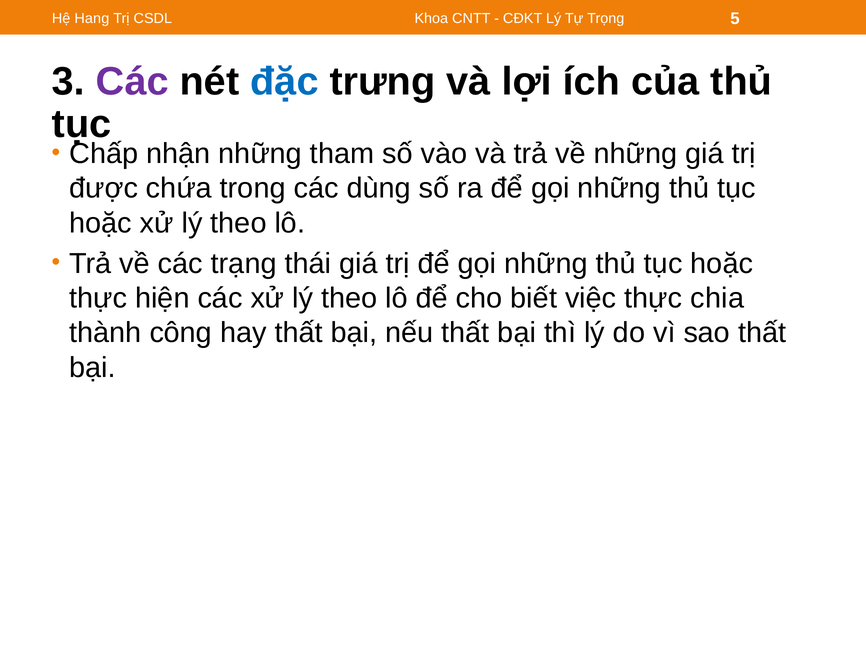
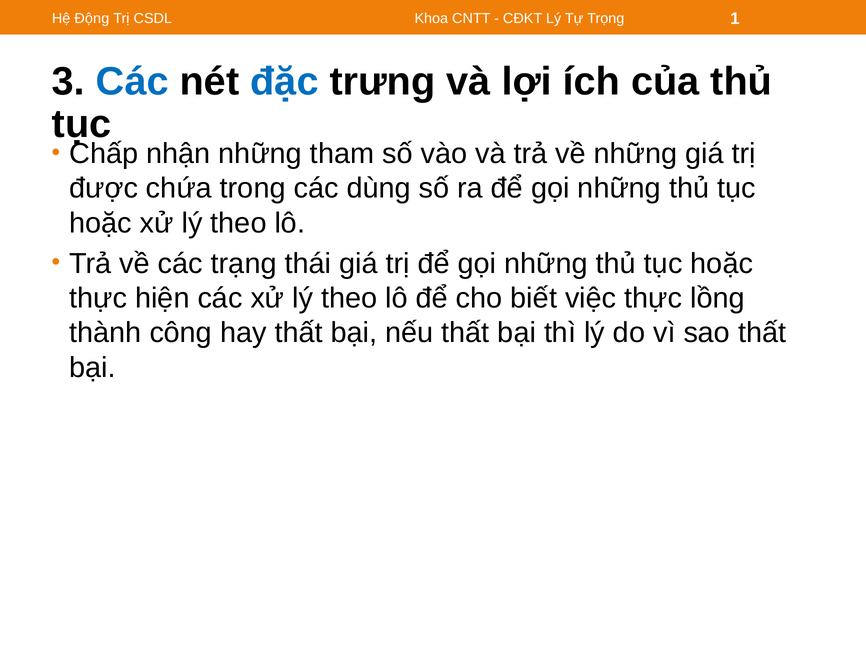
Hang: Hang -> Động
5: 5 -> 1
Các at (132, 81) colour: purple -> blue
chia: chia -> lồng
